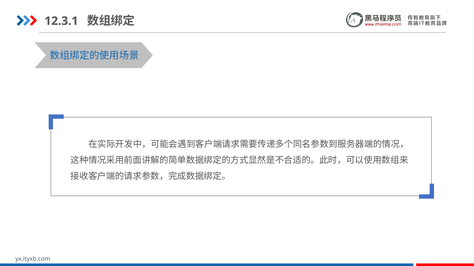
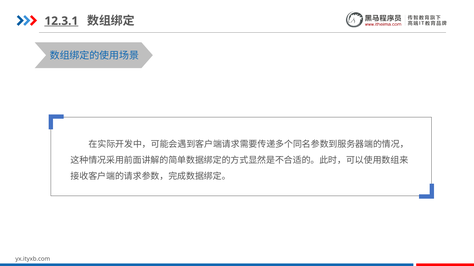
12.3.1 underline: none -> present
